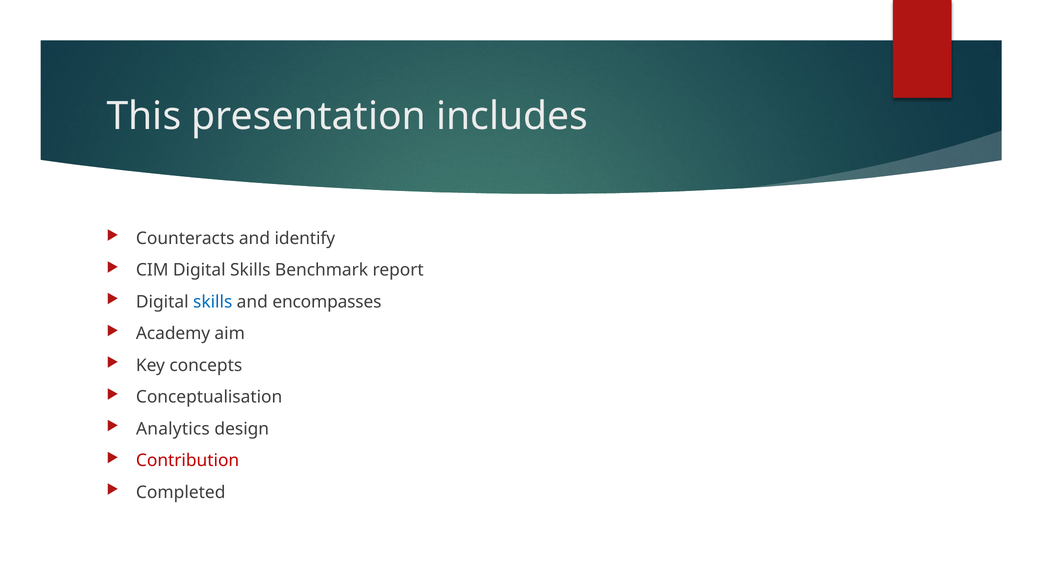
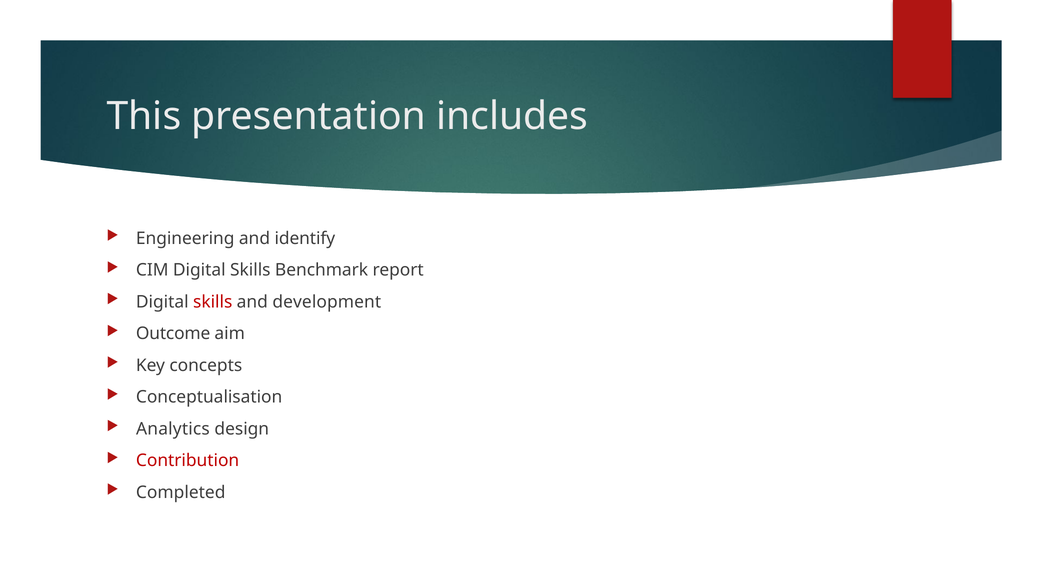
Counteracts: Counteracts -> Engineering
skills at (213, 302) colour: blue -> red
encompasses: encompasses -> development
Academy: Academy -> Outcome
